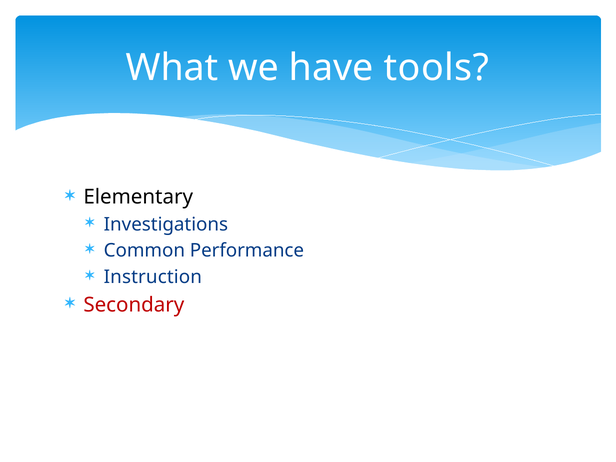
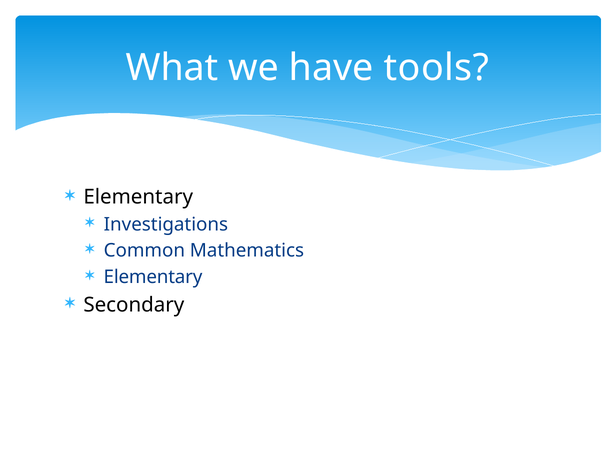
Performance: Performance -> Mathematics
Instruction at (153, 277): Instruction -> Elementary
Secondary colour: red -> black
